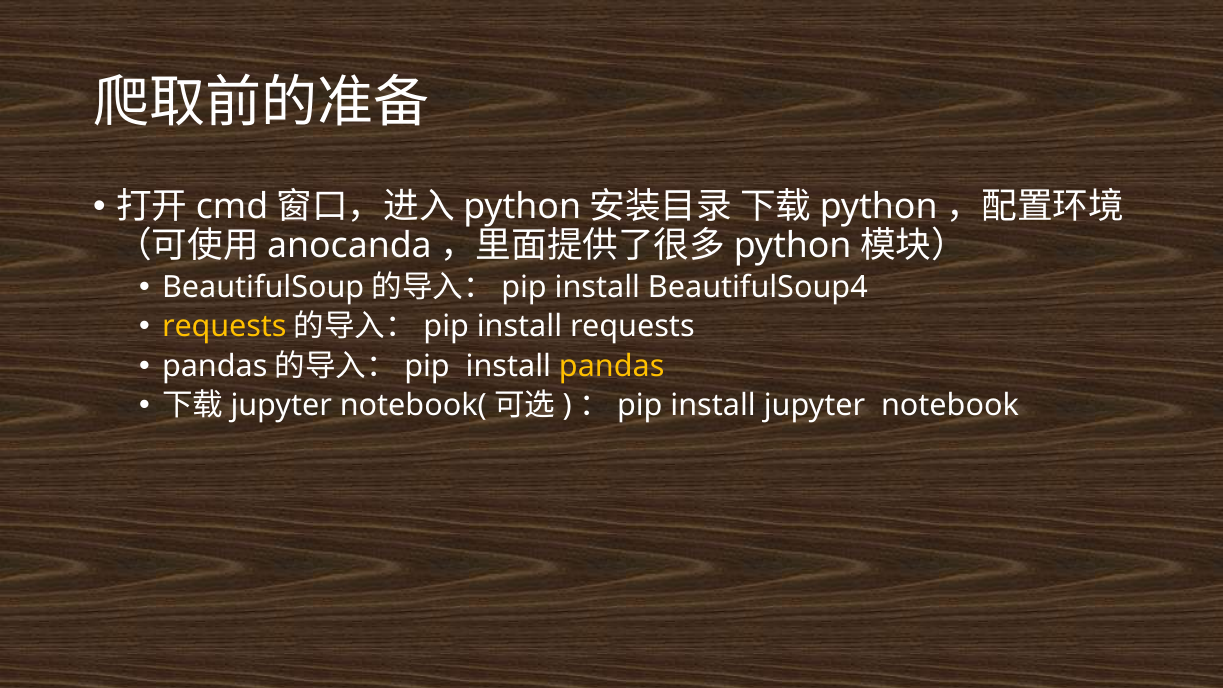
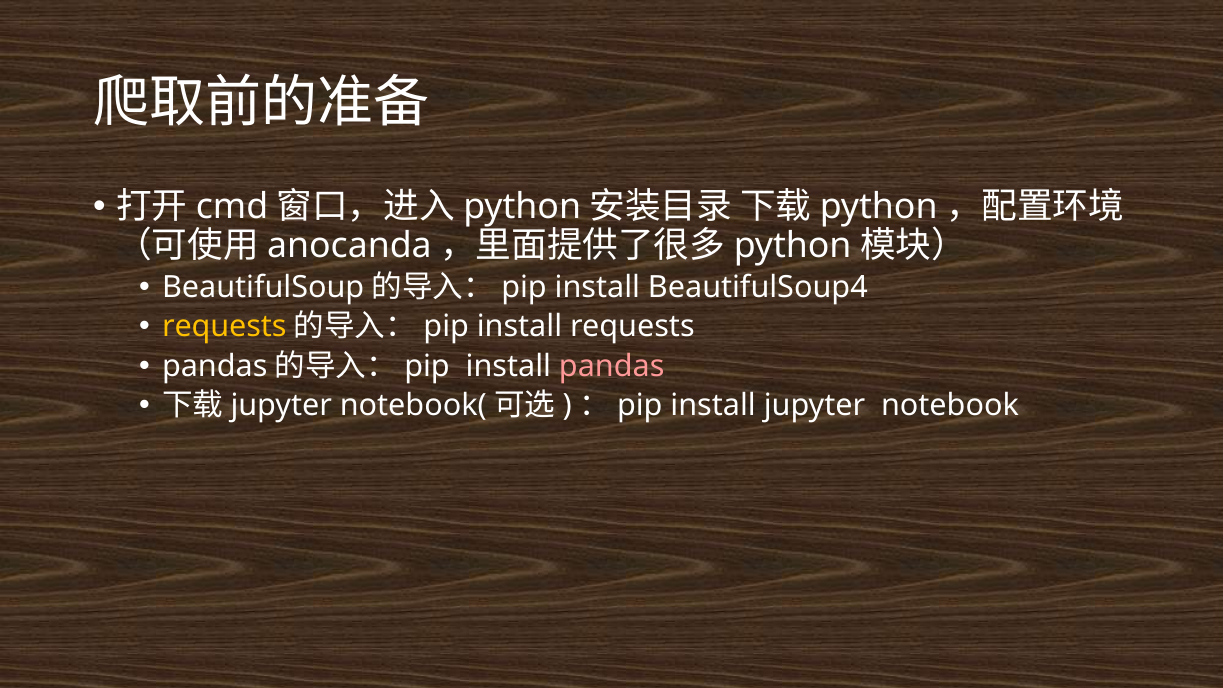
pandas at (612, 366) colour: yellow -> pink
